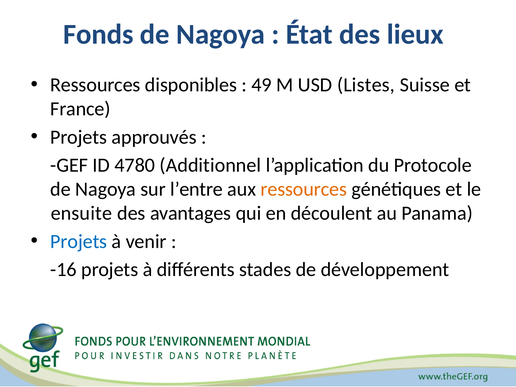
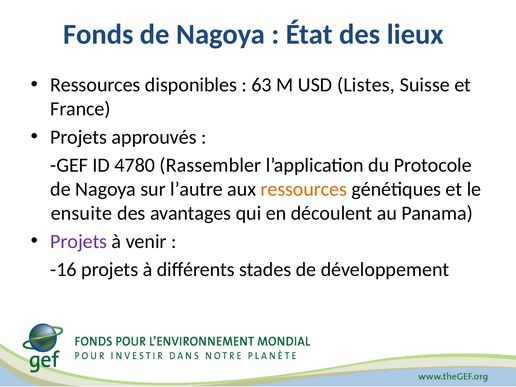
49: 49 -> 63
Additionnel: Additionnel -> Rassembler
l’entre: l’entre -> l’autre
Projets at (79, 241) colour: blue -> purple
